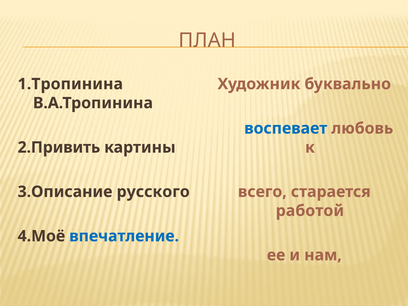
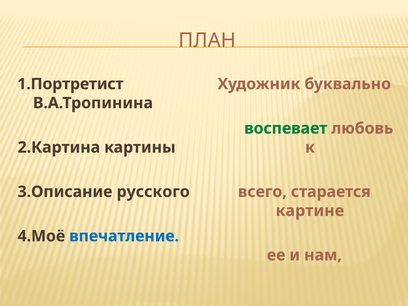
1.Тропинина: 1.Тропинина -> 1.Портретист
воспевает colour: blue -> green
2.Привить: 2.Привить -> 2.Картина
работой: работой -> картине
